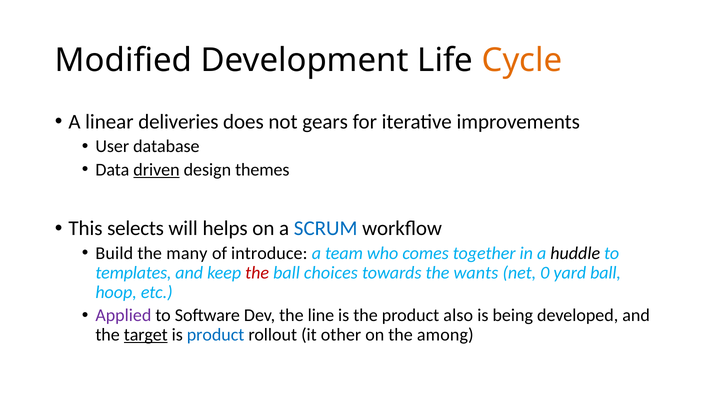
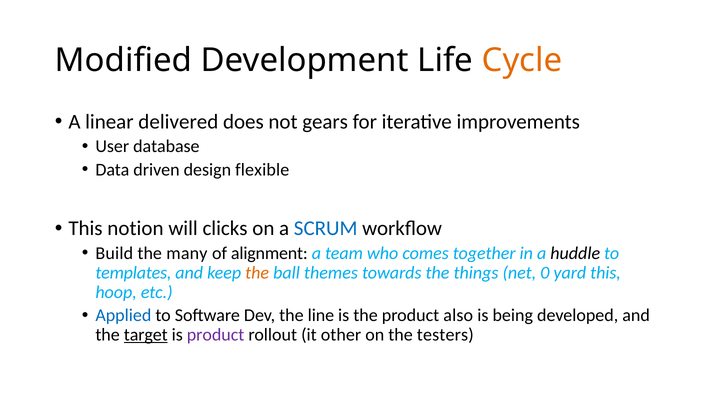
deliveries: deliveries -> delivered
driven underline: present -> none
themes: themes -> flexible
selects: selects -> notion
helps: helps -> clicks
introduce: introduce -> alignment
the at (257, 273) colour: red -> orange
choices: choices -> themes
wants: wants -> things
yard ball: ball -> this
Applied colour: purple -> blue
product at (216, 335) colour: blue -> purple
among: among -> testers
